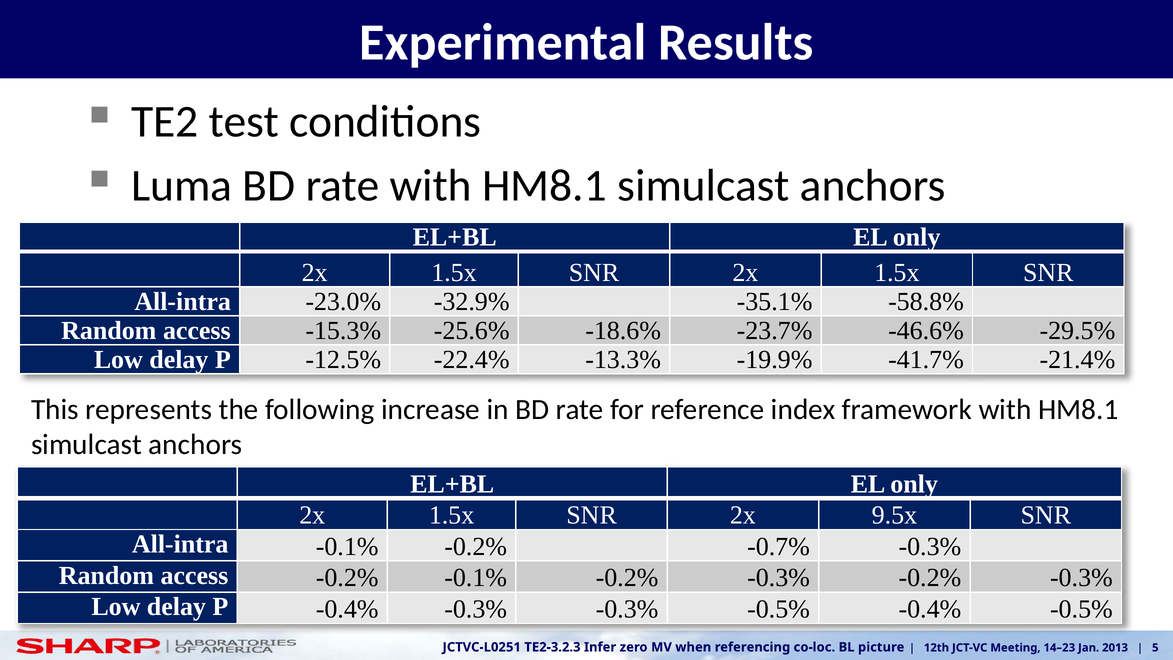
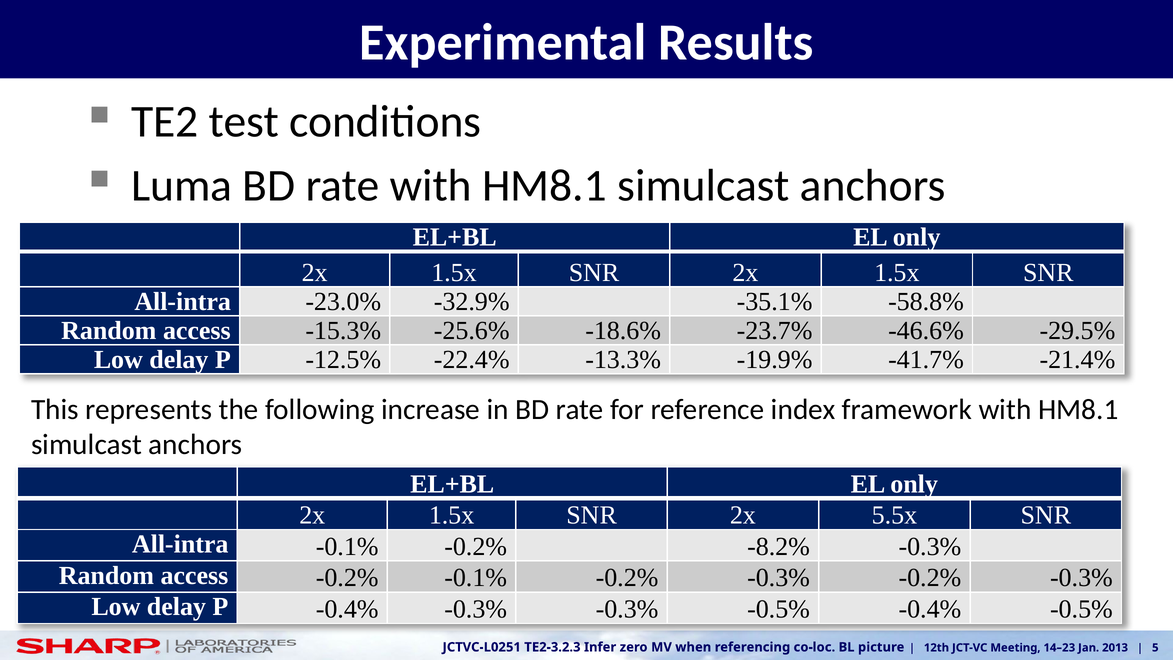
9.5x: 9.5x -> 5.5x
-0.7%: -0.7% -> -8.2%
